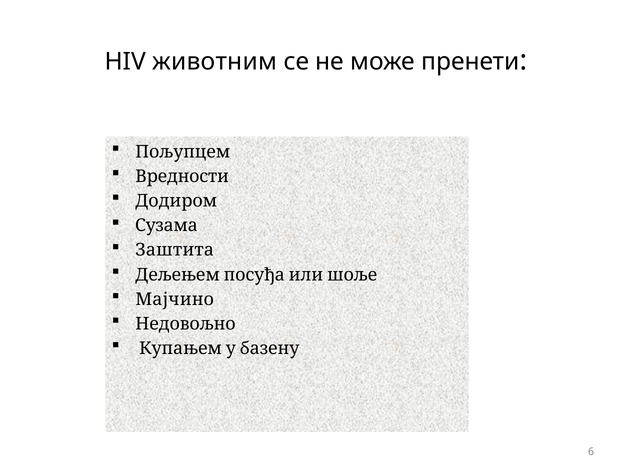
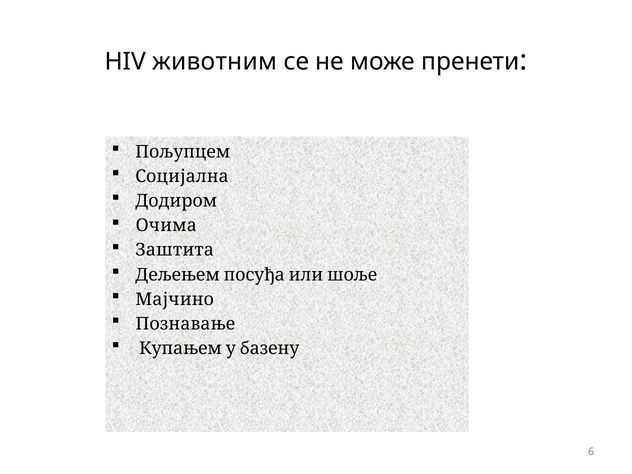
Вредности: Вредности -> Социјална
Сузама: Сузама -> Очима
Недовољно: Недовољно -> Познавање
